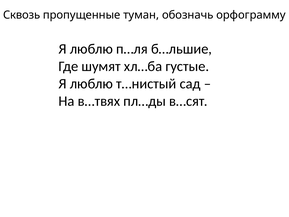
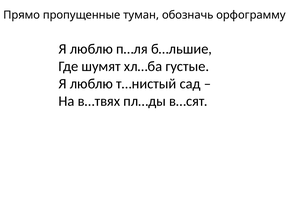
Сквозь: Сквозь -> Прямо
